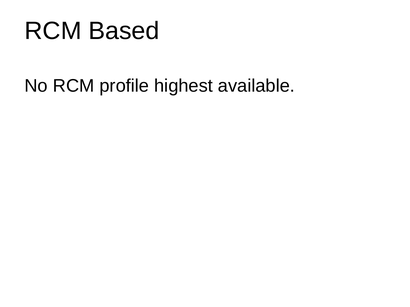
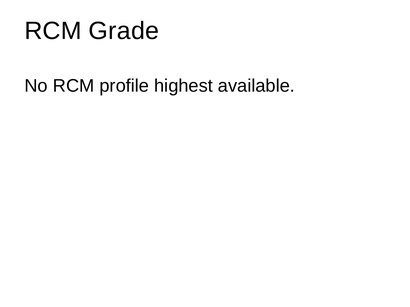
Based: Based -> Grade
